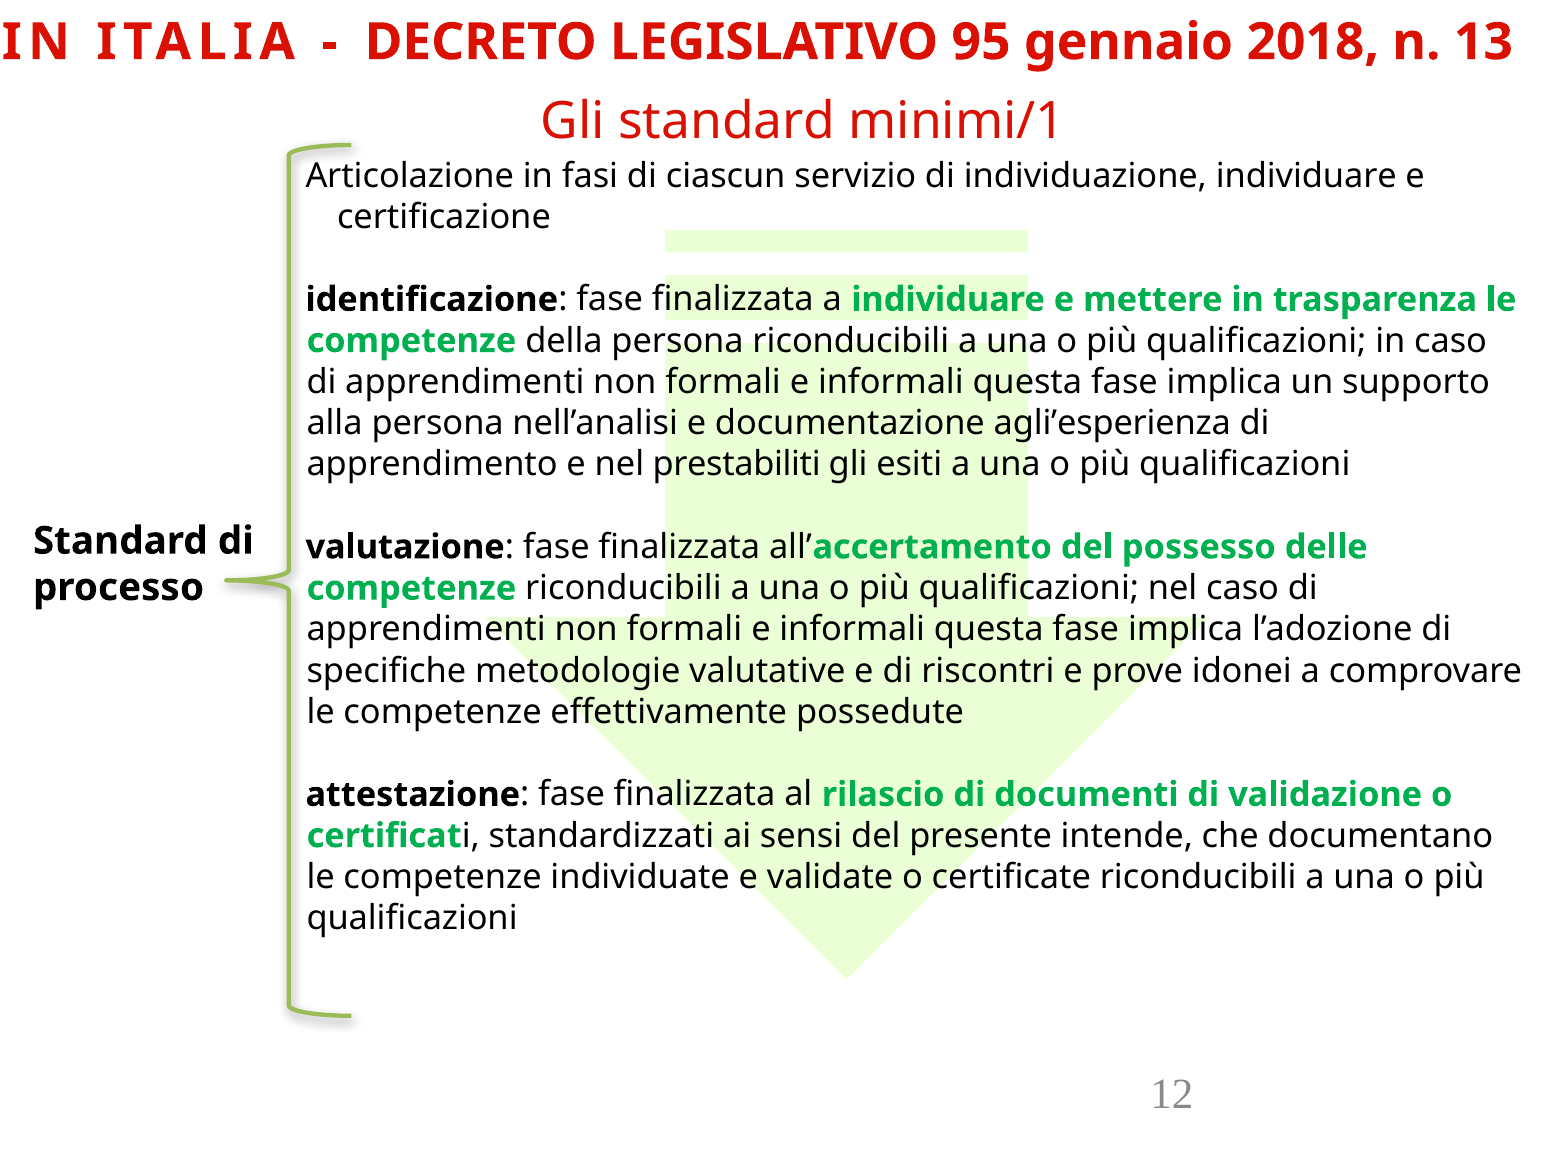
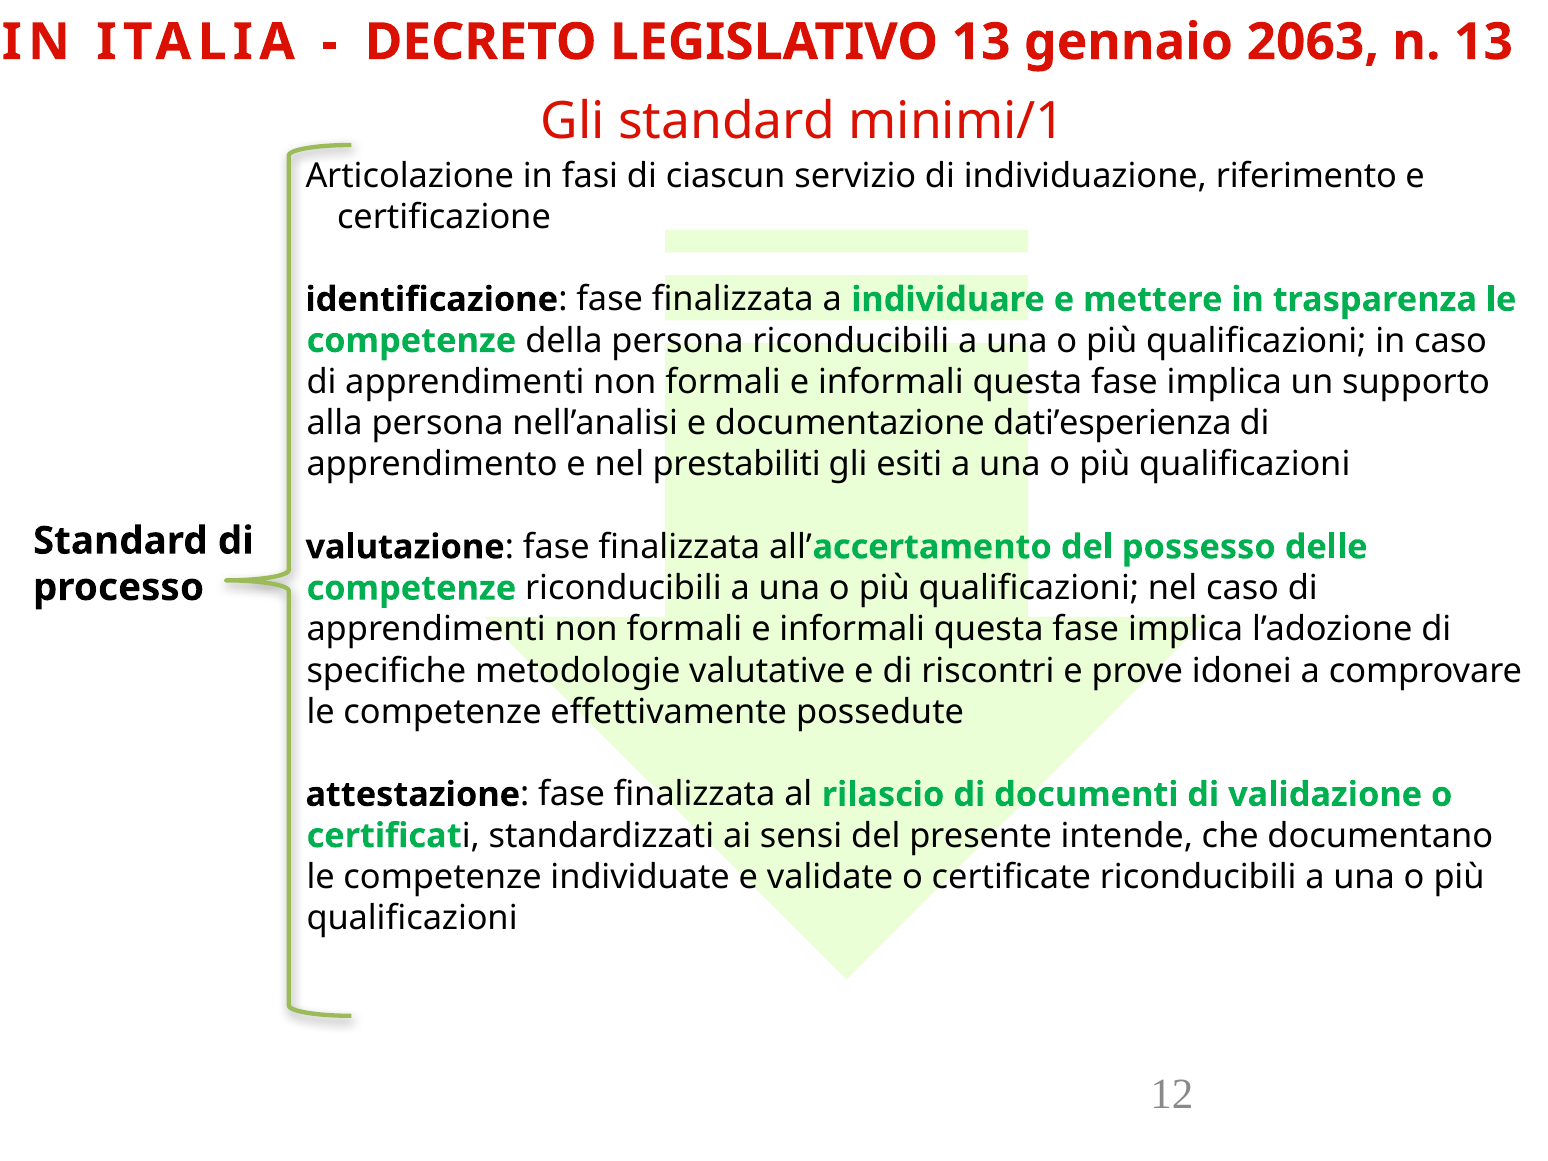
LEGISLATIVO 95: 95 -> 13
2018: 2018 -> 2063
individuazione individuare: individuare -> riferimento
agli’esperienza: agli’esperienza -> dati’esperienza
